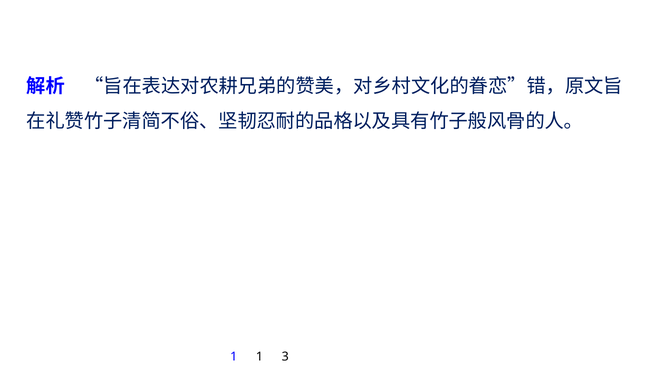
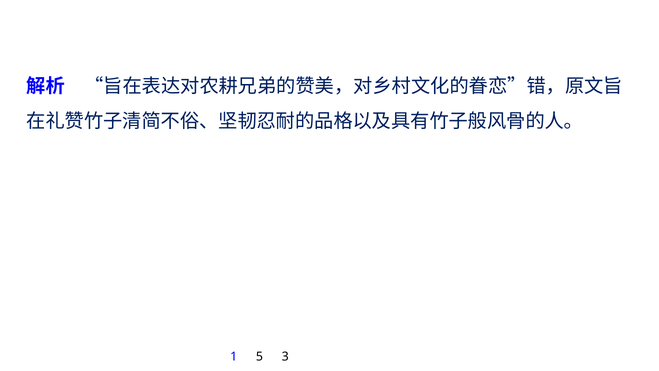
1 1: 1 -> 5
